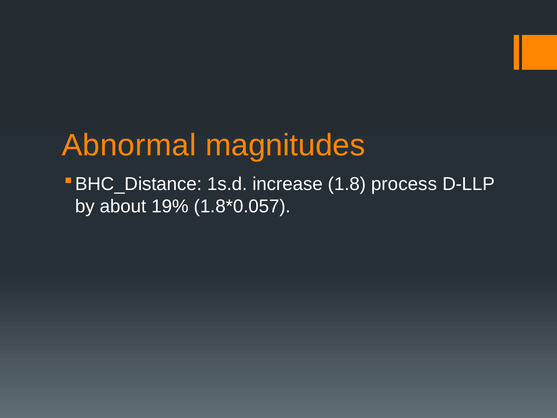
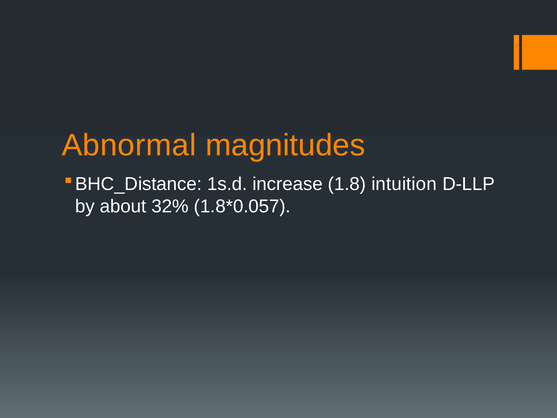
process: process -> intuition
19%: 19% -> 32%
